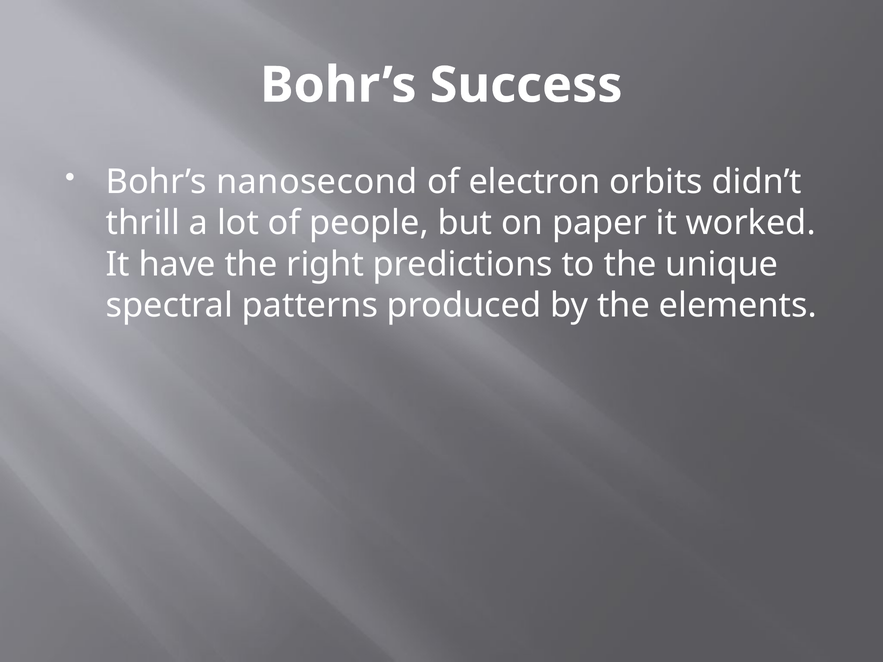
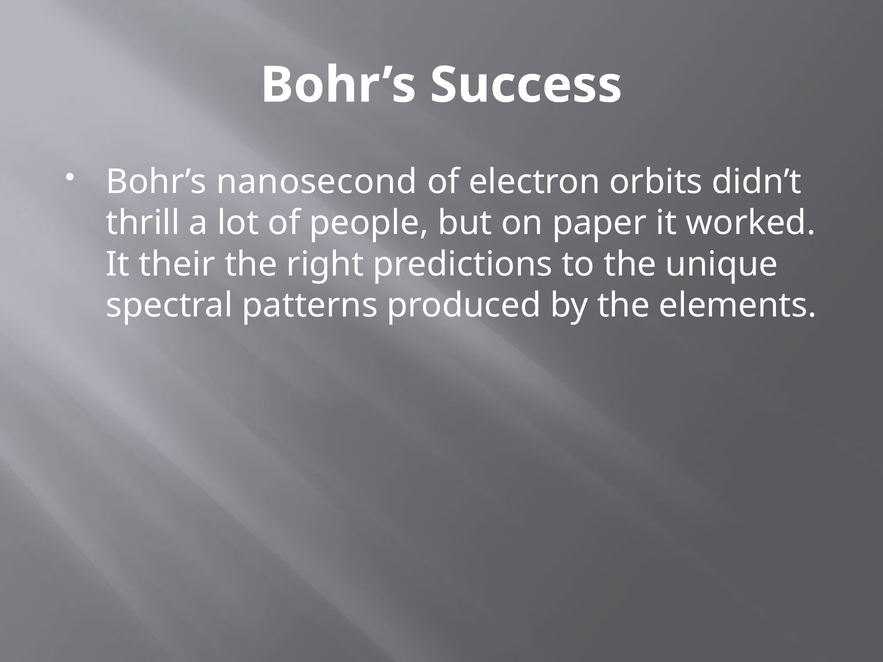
have: have -> their
